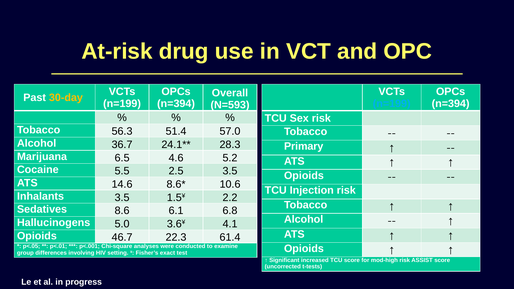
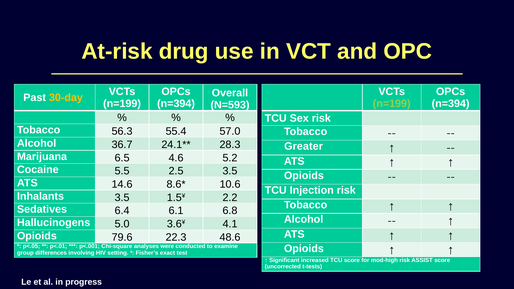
n=199 at (392, 104) colour: light blue -> light green
51.4: 51.4 -> 55.4
Primary: Primary -> Greater
8.6: 8.6 -> 6.4
46.7: 46.7 -> 79.6
61.4: 61.4 -> 48.6
